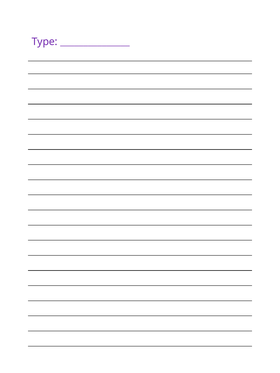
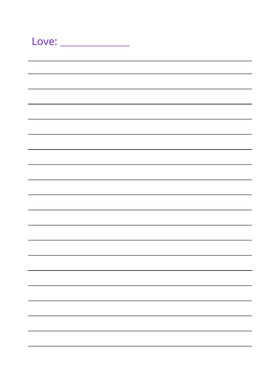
Type: Type -> Love
